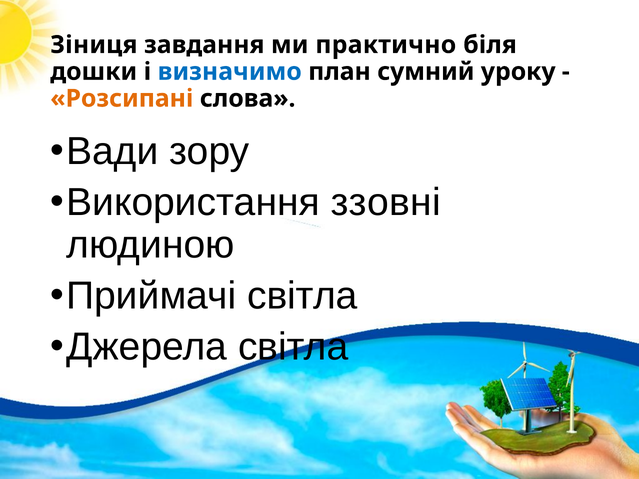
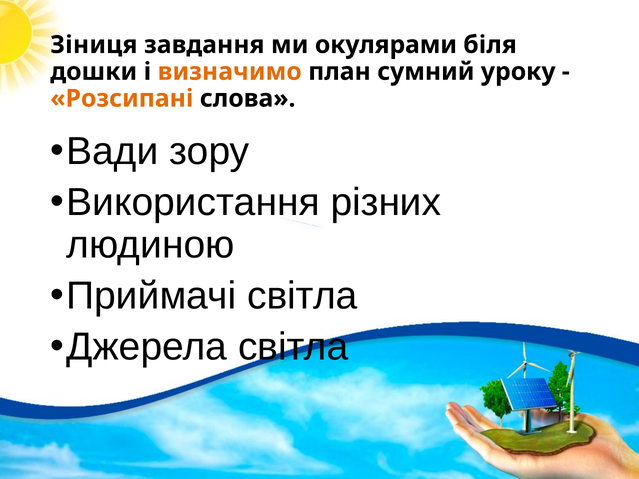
практично: практично -> окулярами
визначимо colour: blue -> orange
ззовні: ззовні -> різних
